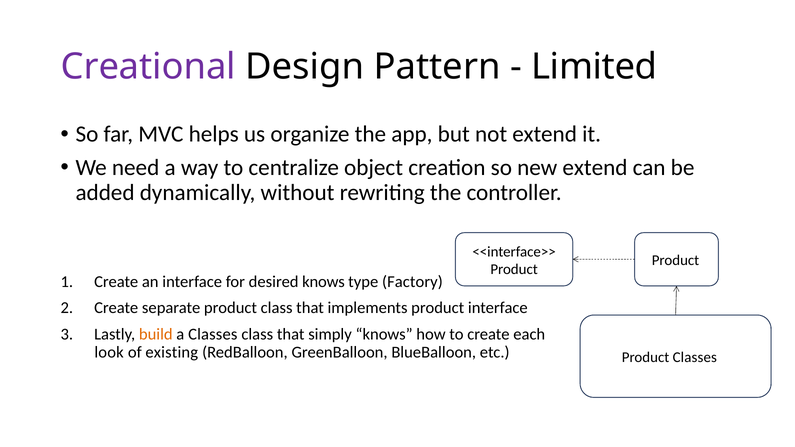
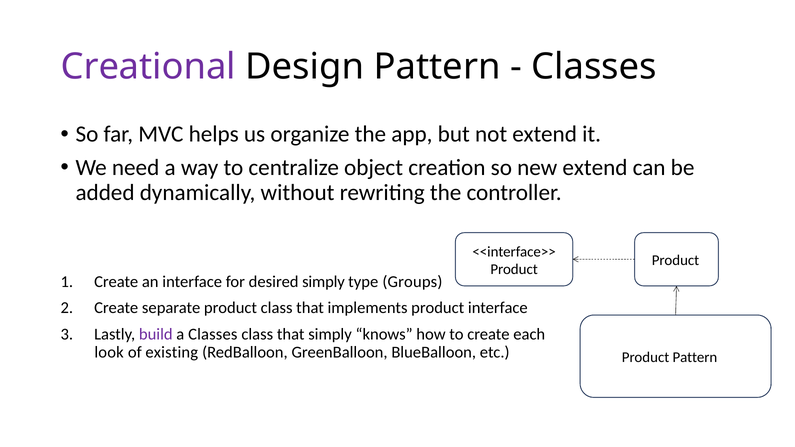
Limited at (594, 67): Limited -> Classes
desired knows: knows -> simply
Factory: Factory -> Groups
build colour: orange -> purple
Product Classes: Classes -> Pattern
